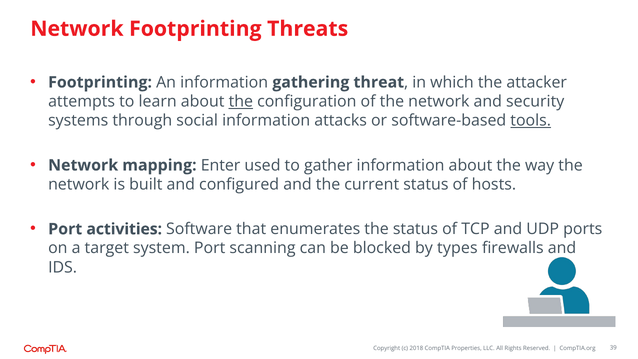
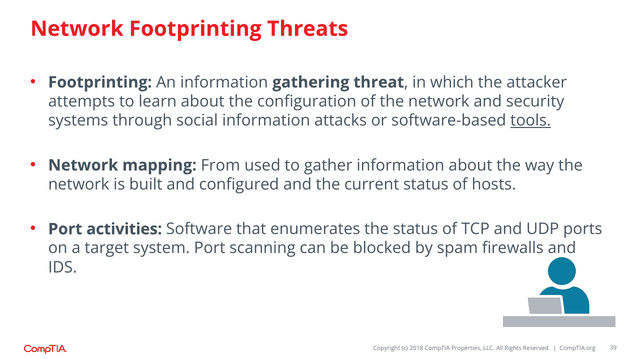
the at (241, 101) underline: present -> none
Enter: Enter -> From
types: types -> spam
